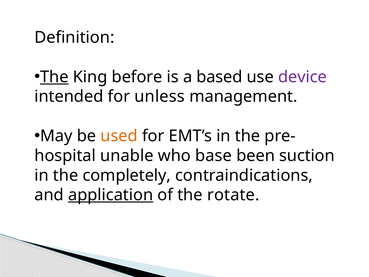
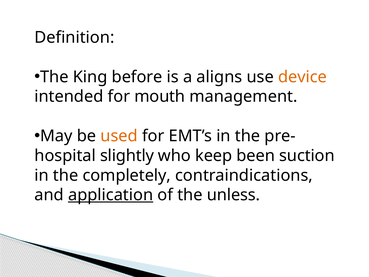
The at (54, 77) underline: present -> none
based: based -> aligns
device colour: purple -> orange
unless: unless -> mouth
unable: unable -> slightly
base: base -> keep
rotate: rotate -> unless
